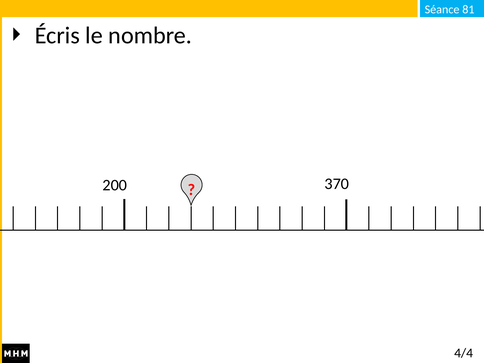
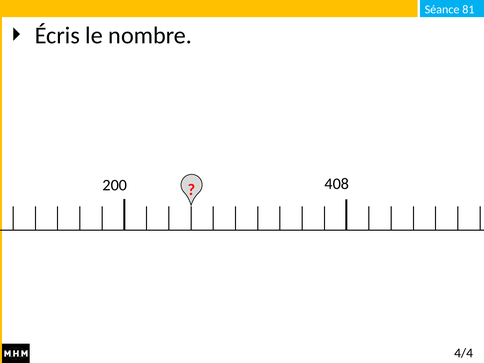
370: 370 -> 408
